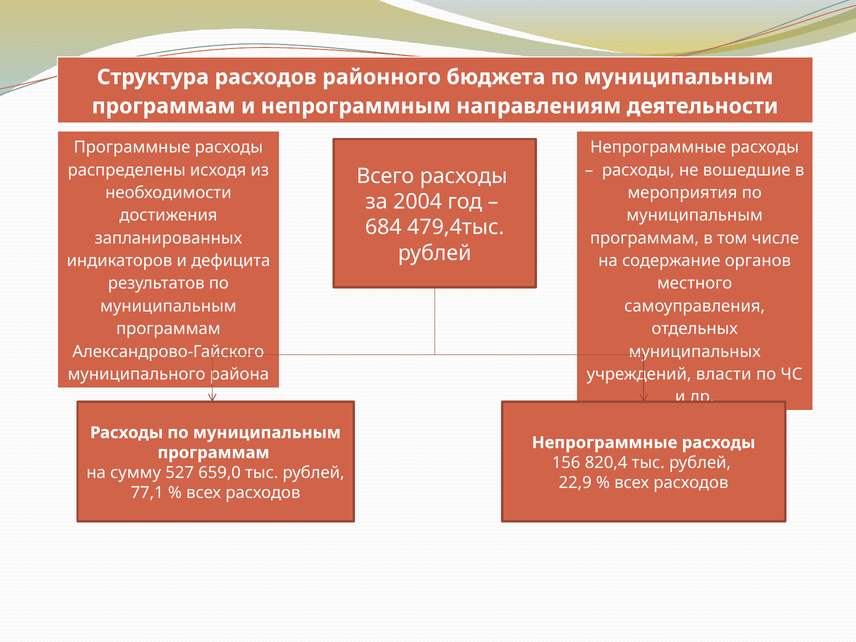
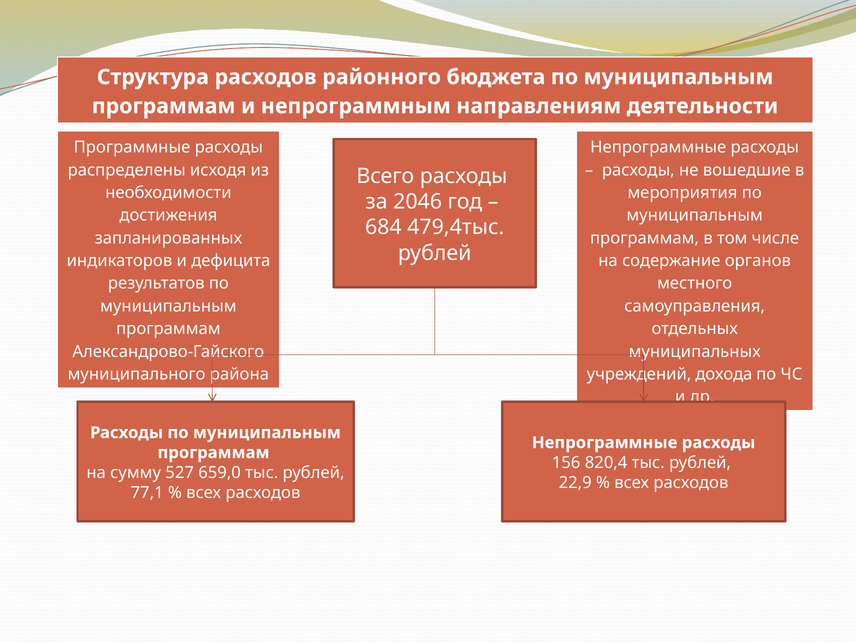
2004: 2004 -> 2046
власти: власти -> дохода
